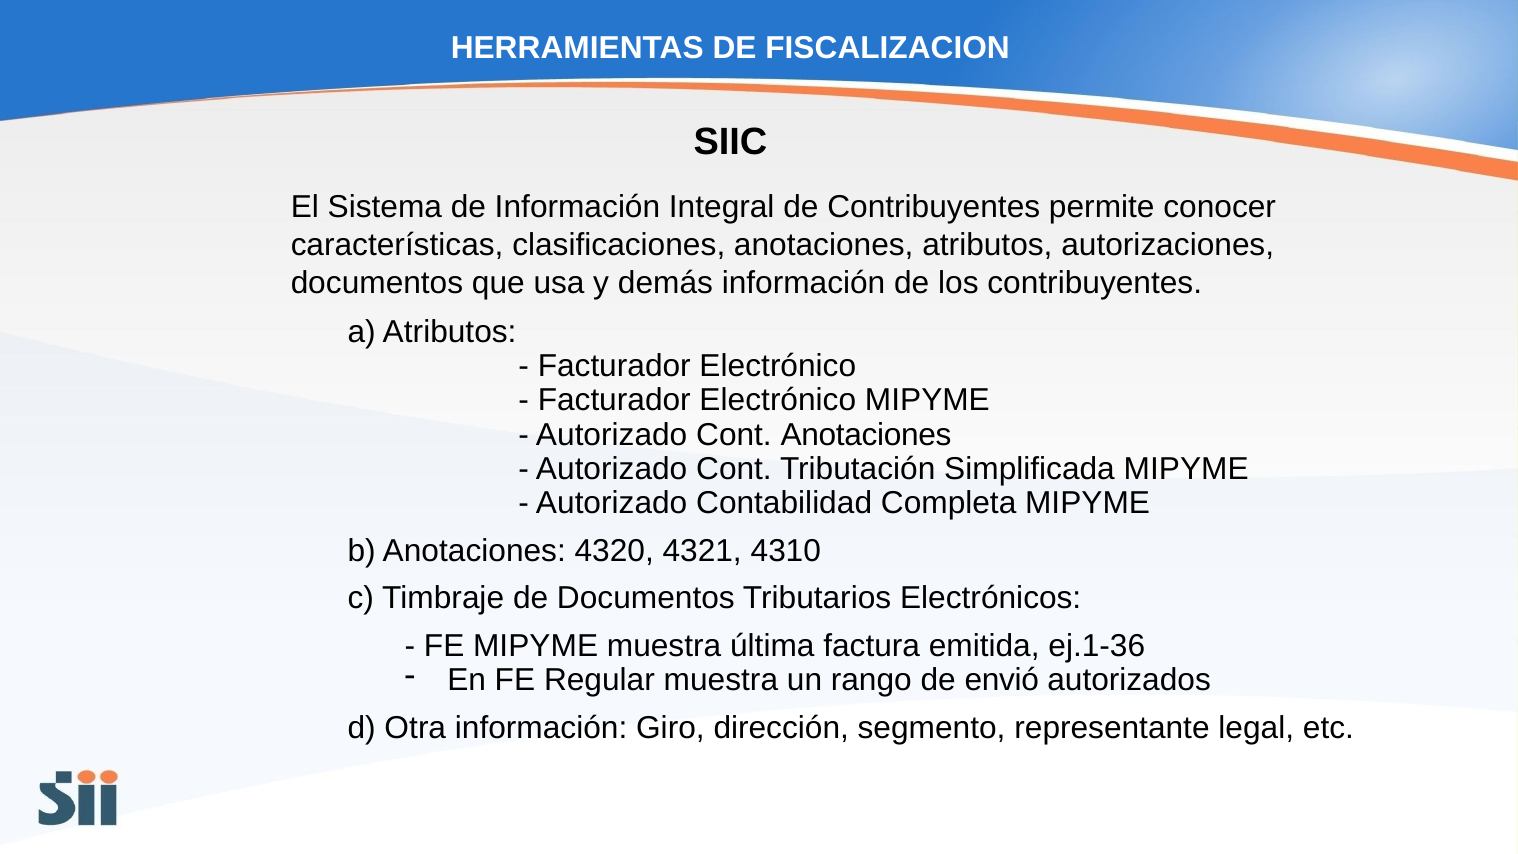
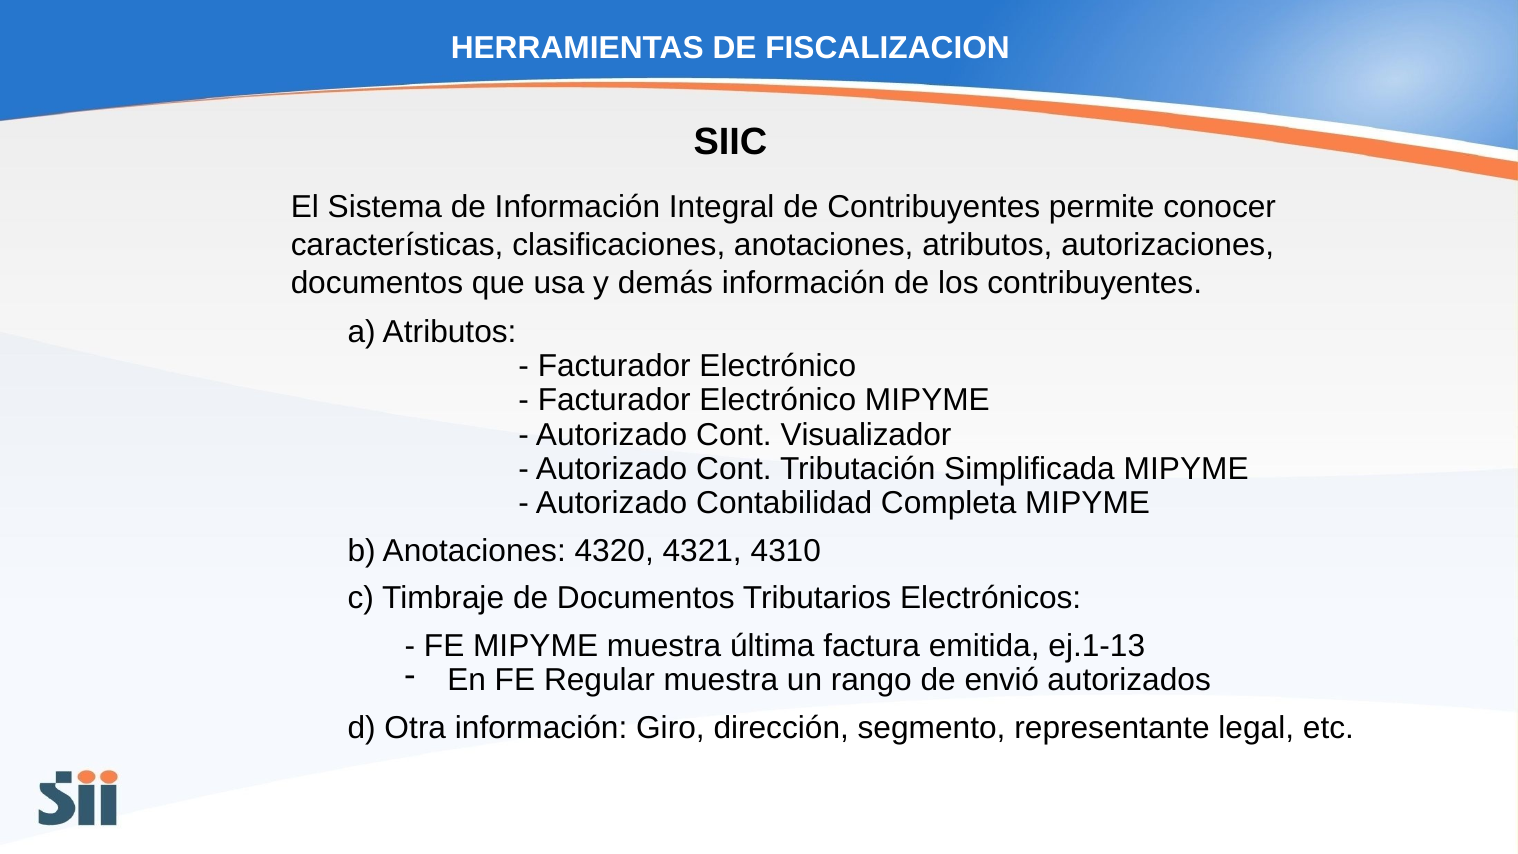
Cont Anotaciones: Anotaciones -> Visualizador
ej.1-36: ej.1-36 -> ej.1-13
